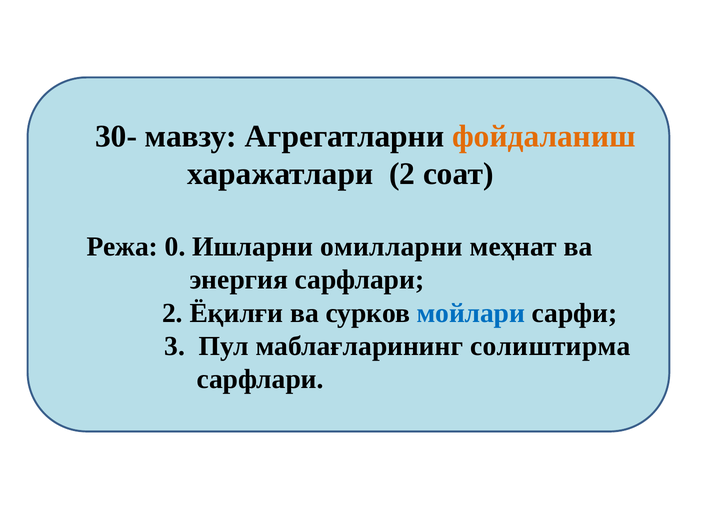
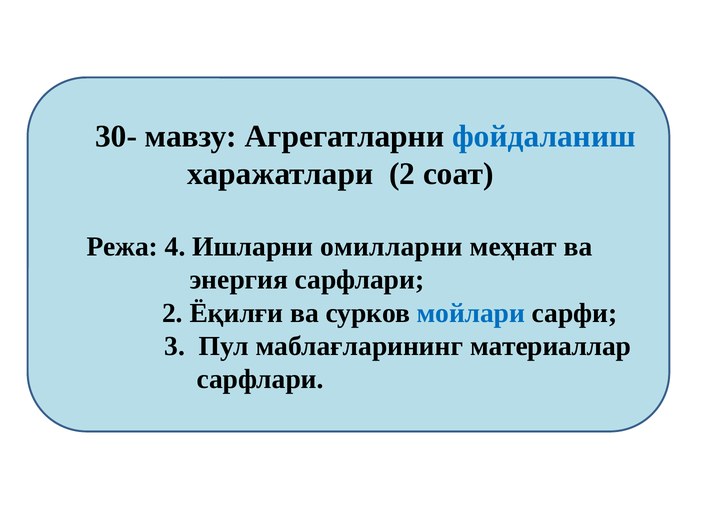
фойдаланиш colour: orange -> blue
0: 0 -> 4
солиштирма: солиштирма -> материаллар
